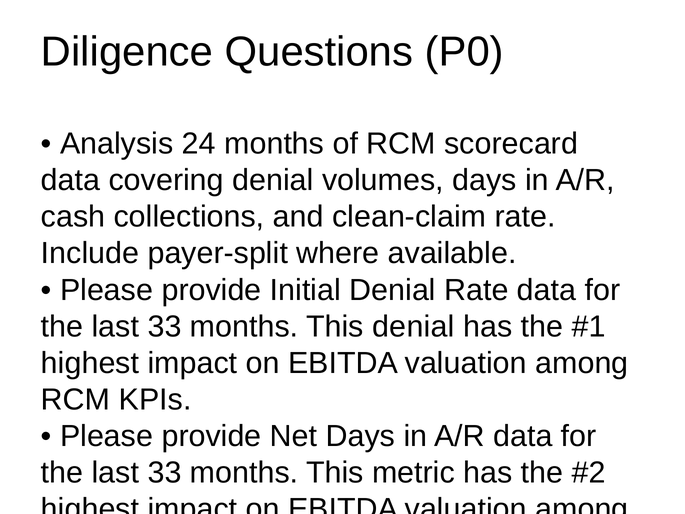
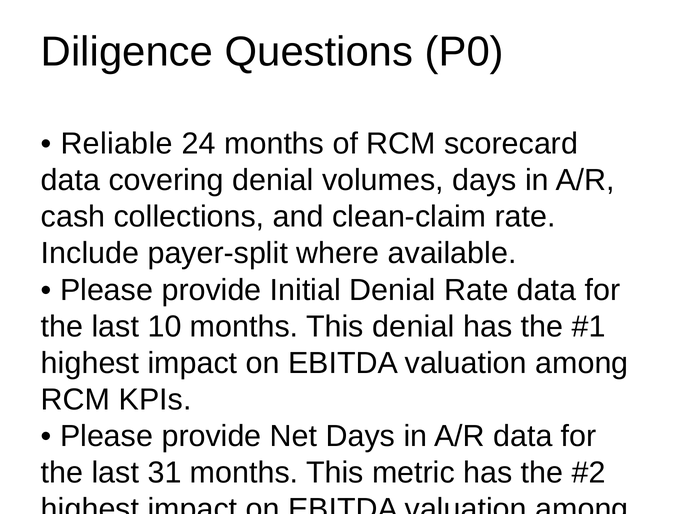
Analysis: Analysis -> Reliable
33 at (165, 326): 33 -> 10
33 at (165, 473): 33 -> 31
